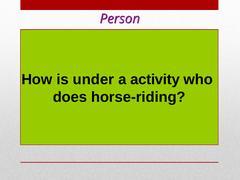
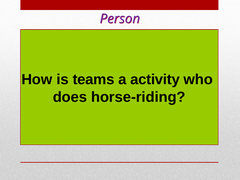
under: under -> teams
